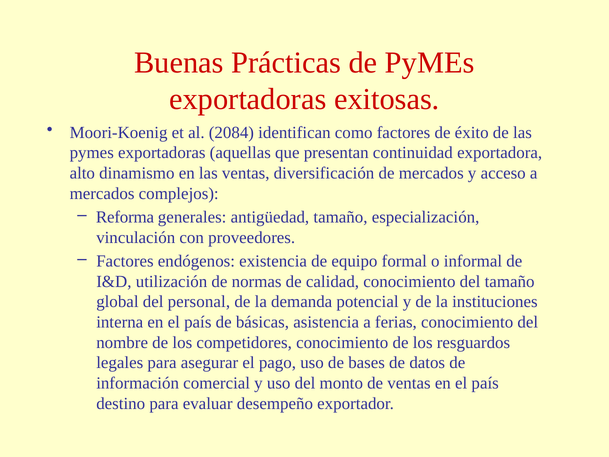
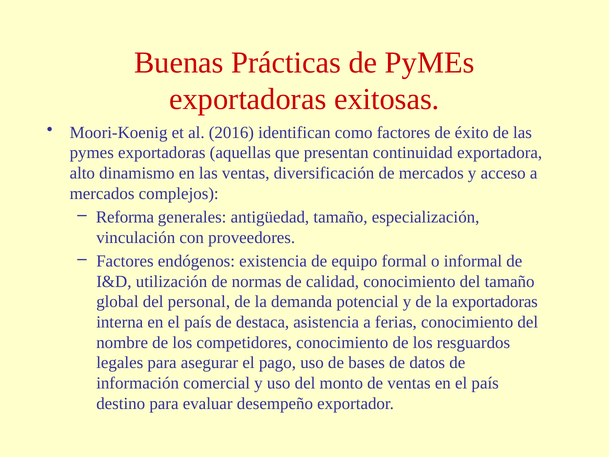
2084: 2084 -> 2016
la instituciones: instituciones -> exportadoras
básicas: básicas -> destaca
